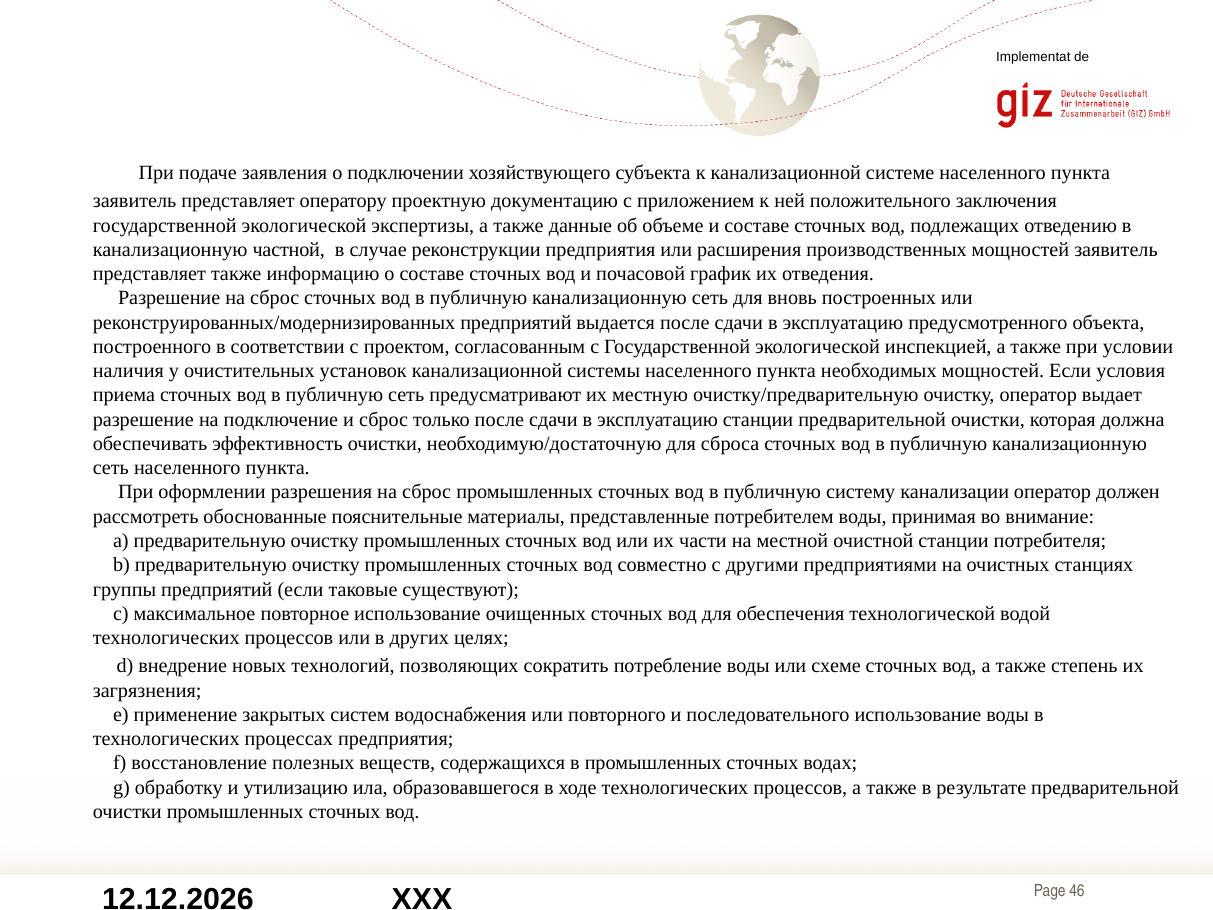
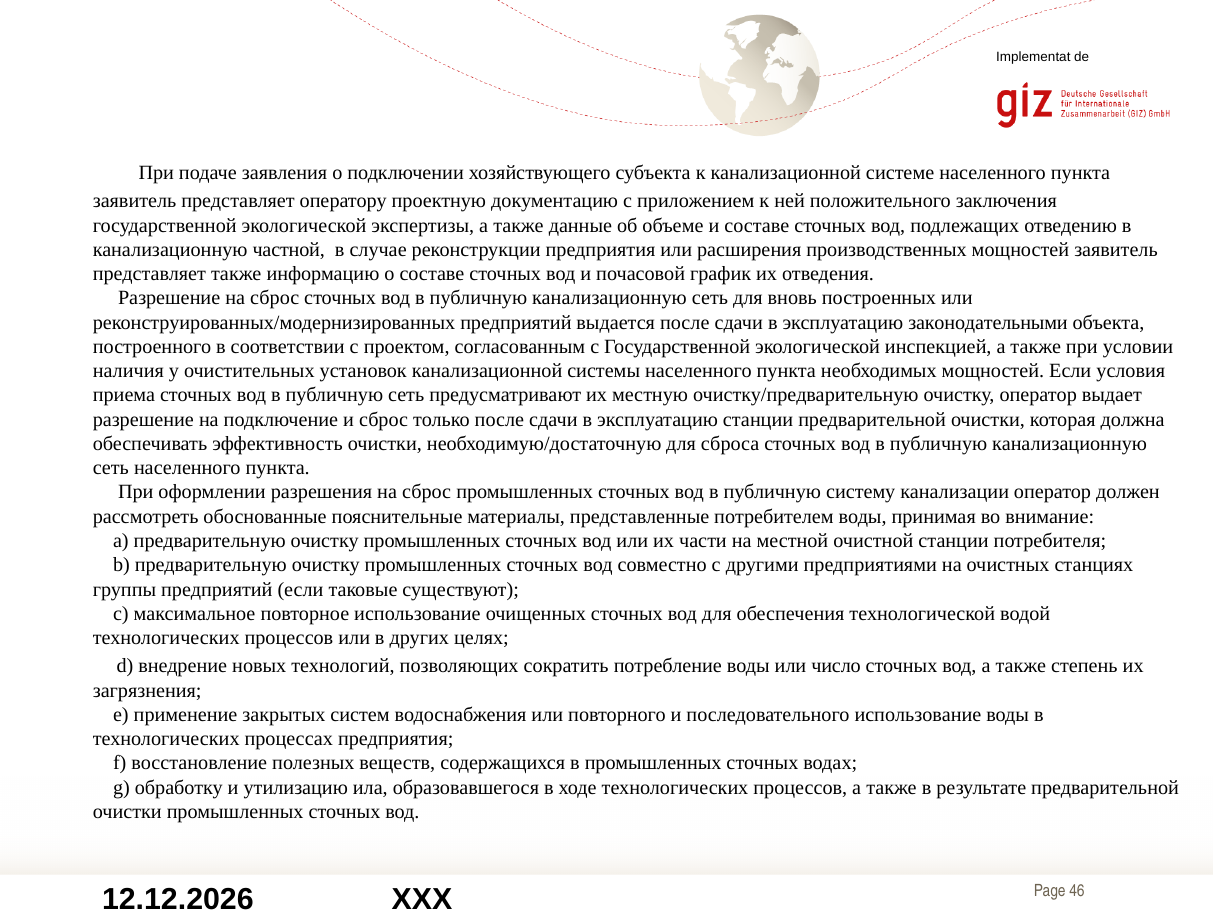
предусмотренного: предусмотренного -> законодательными
схеме: схеме -> число
